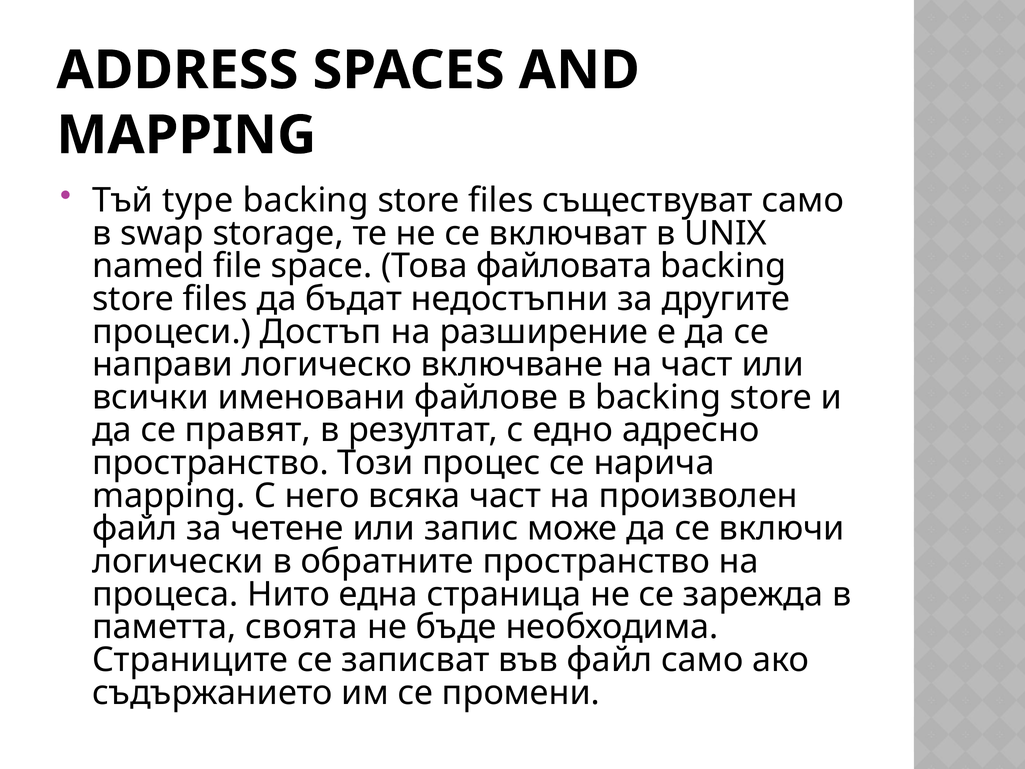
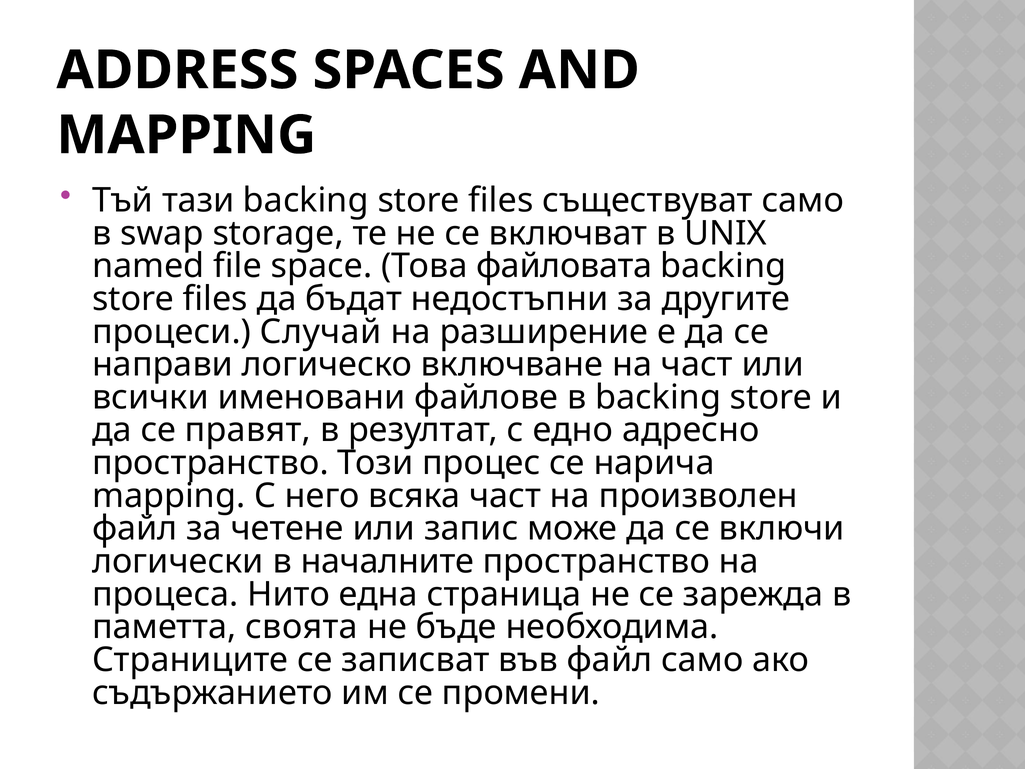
type: type -> тази
Достъп: Достъп -> Случай
обратните: обратните -> началните
